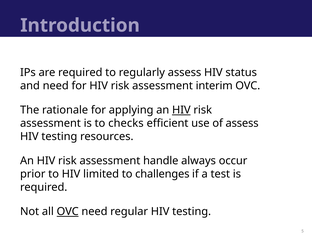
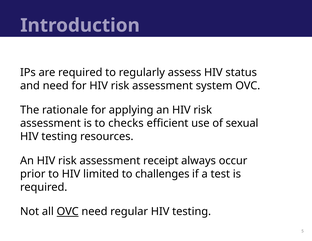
interim: interim -> system
HIV at (181, 110) underline: present -> none
of assess: assess -> sexual
handle: handle -> receipt
